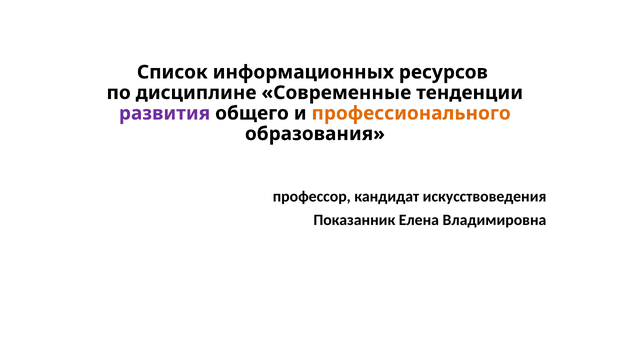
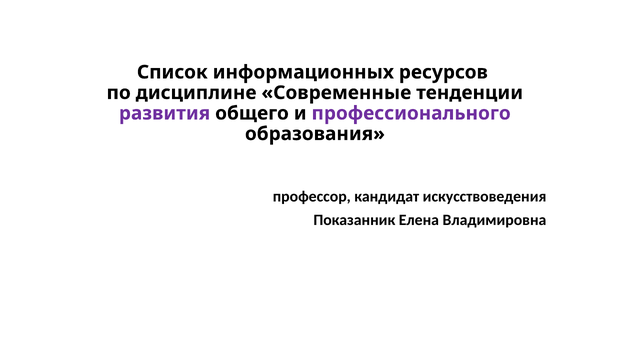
профессионального colour: orange -> purple
